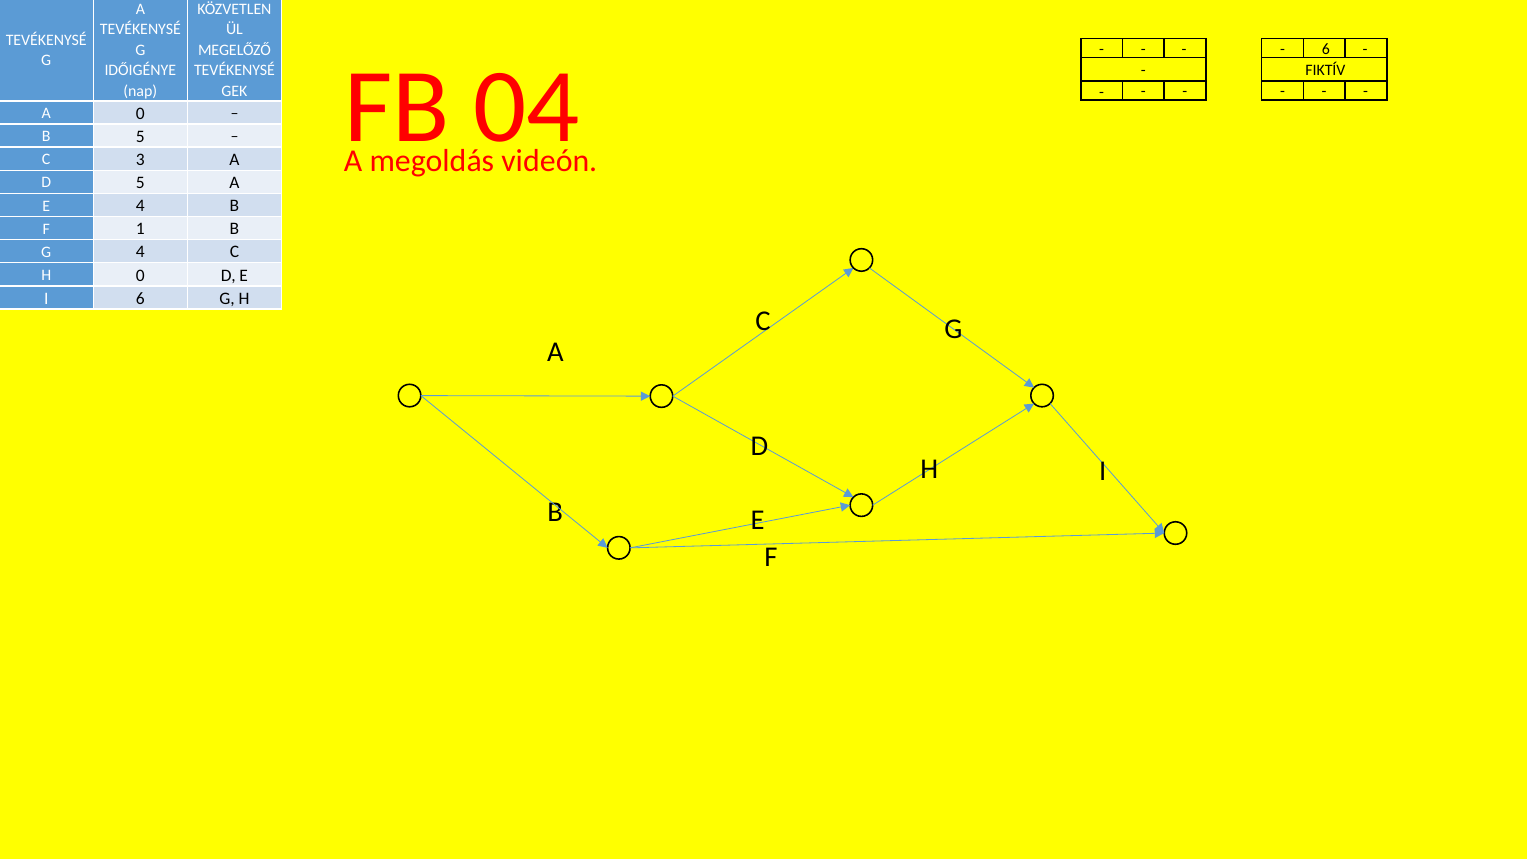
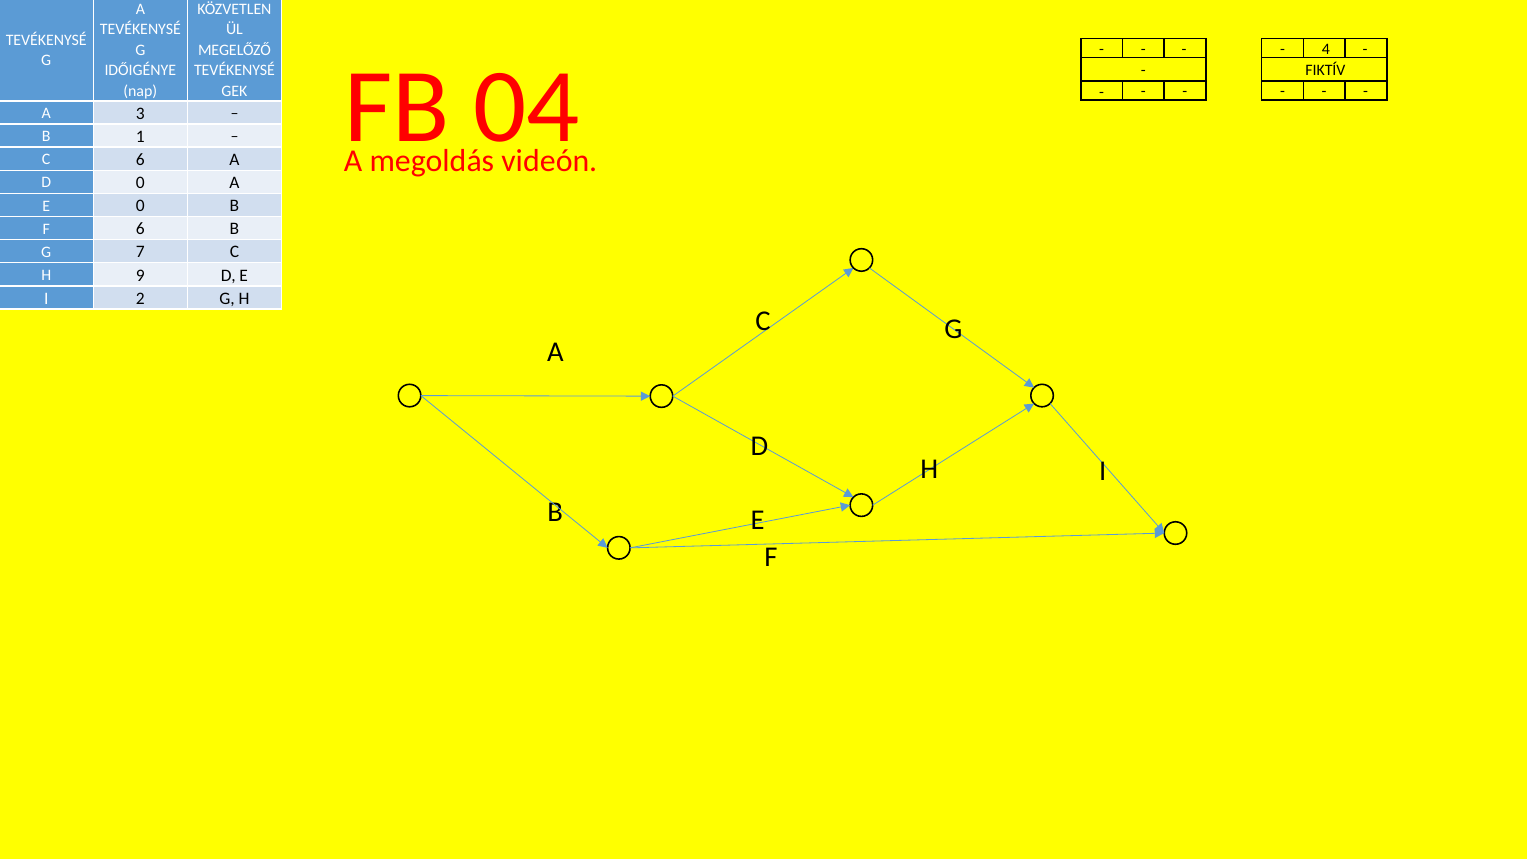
6 at (1326, 49): 6 -> 4
A 0: 0 -> 3
B 5: 5 -> 1
C 3: 3 -> 6
D 5: 5 -> 0
E 4: 4 -> 0
F 1: 1 -> 6
G 4: 4 -> 7
H 0: 0 -> 9
I 6: 6 -> 2
